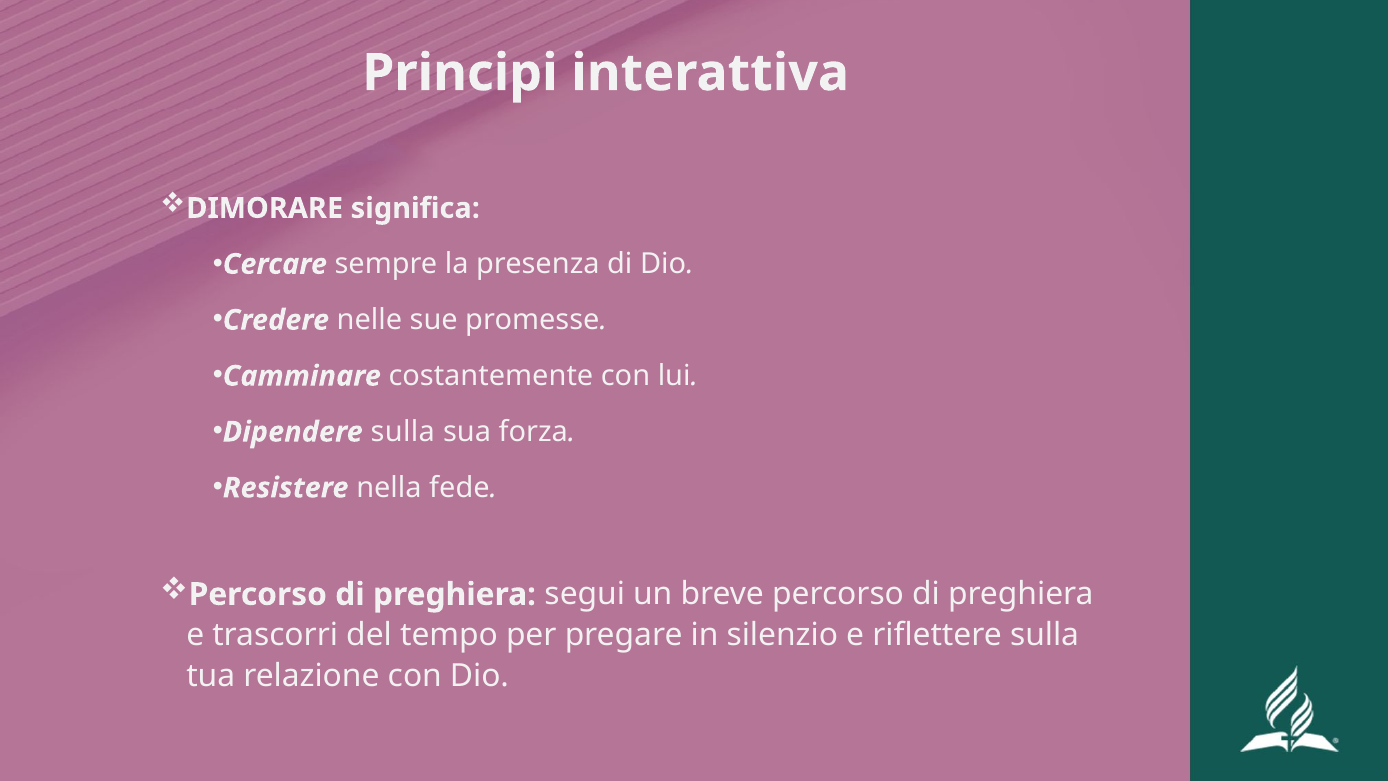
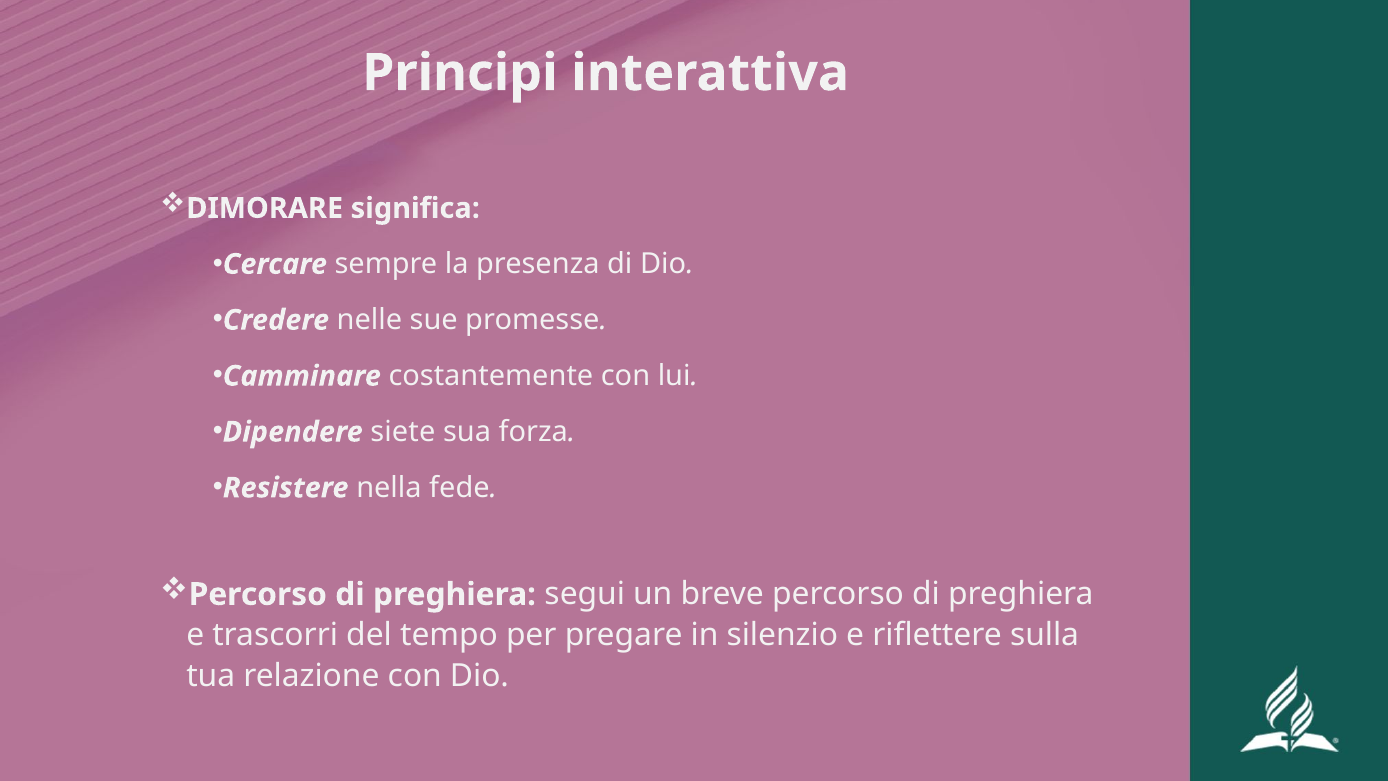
Dipendere sulla: sulla -> siete
